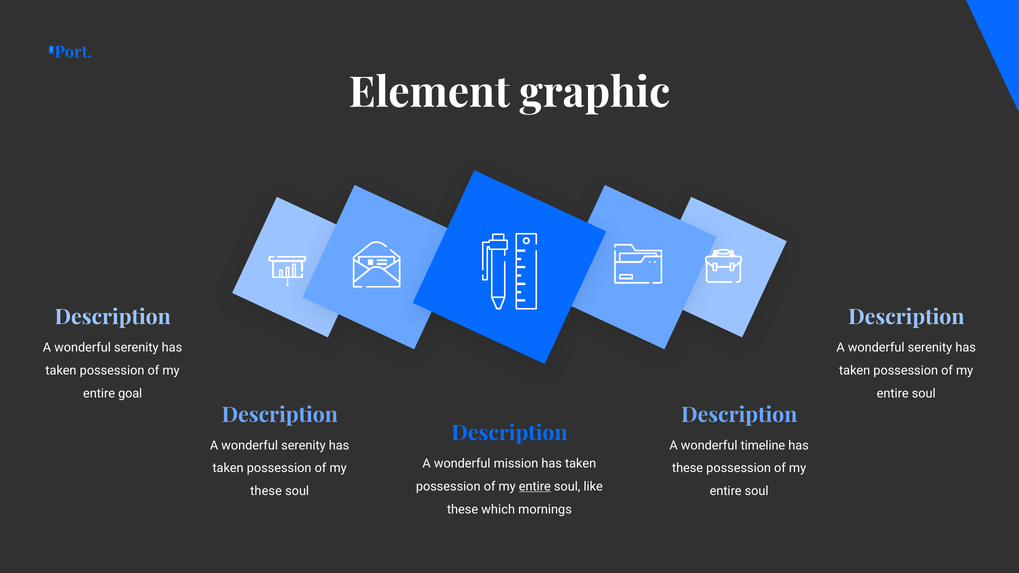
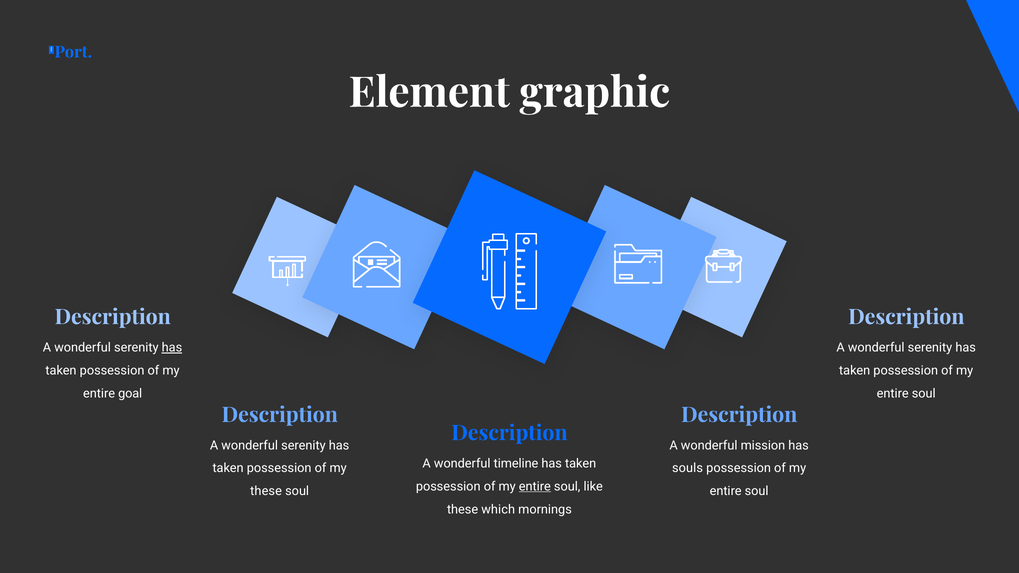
has at (172, 348) underline: none -> present
timeline: timeline -> mission
mission: mission -> timeline
these at (688, 468): these -> souls
